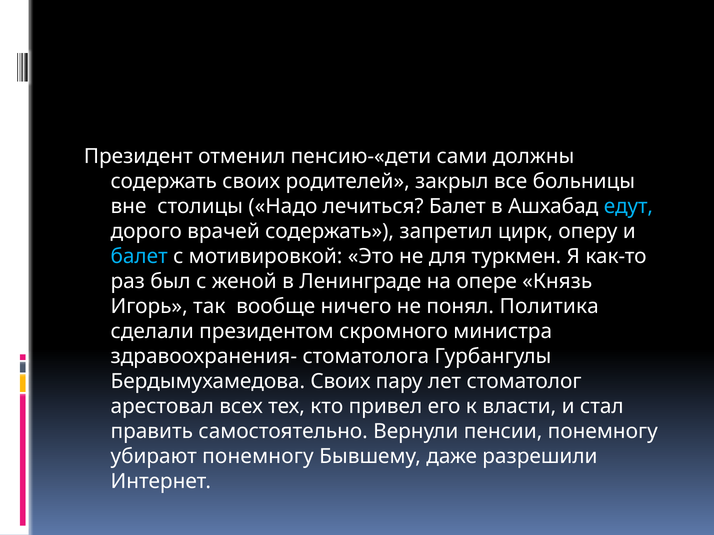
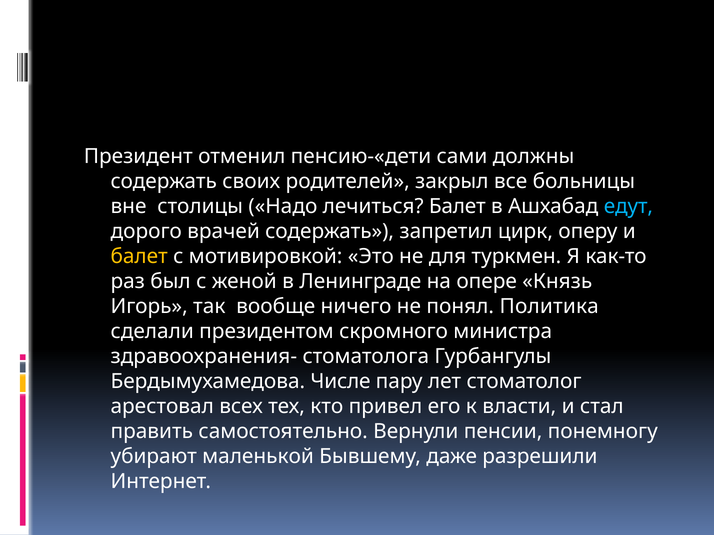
балет at (139, 257) colour: light blue -> yellow
Бердымухамедова Своих: Своих -> Числе
убирают понемногу: понемногу -> маленькой
